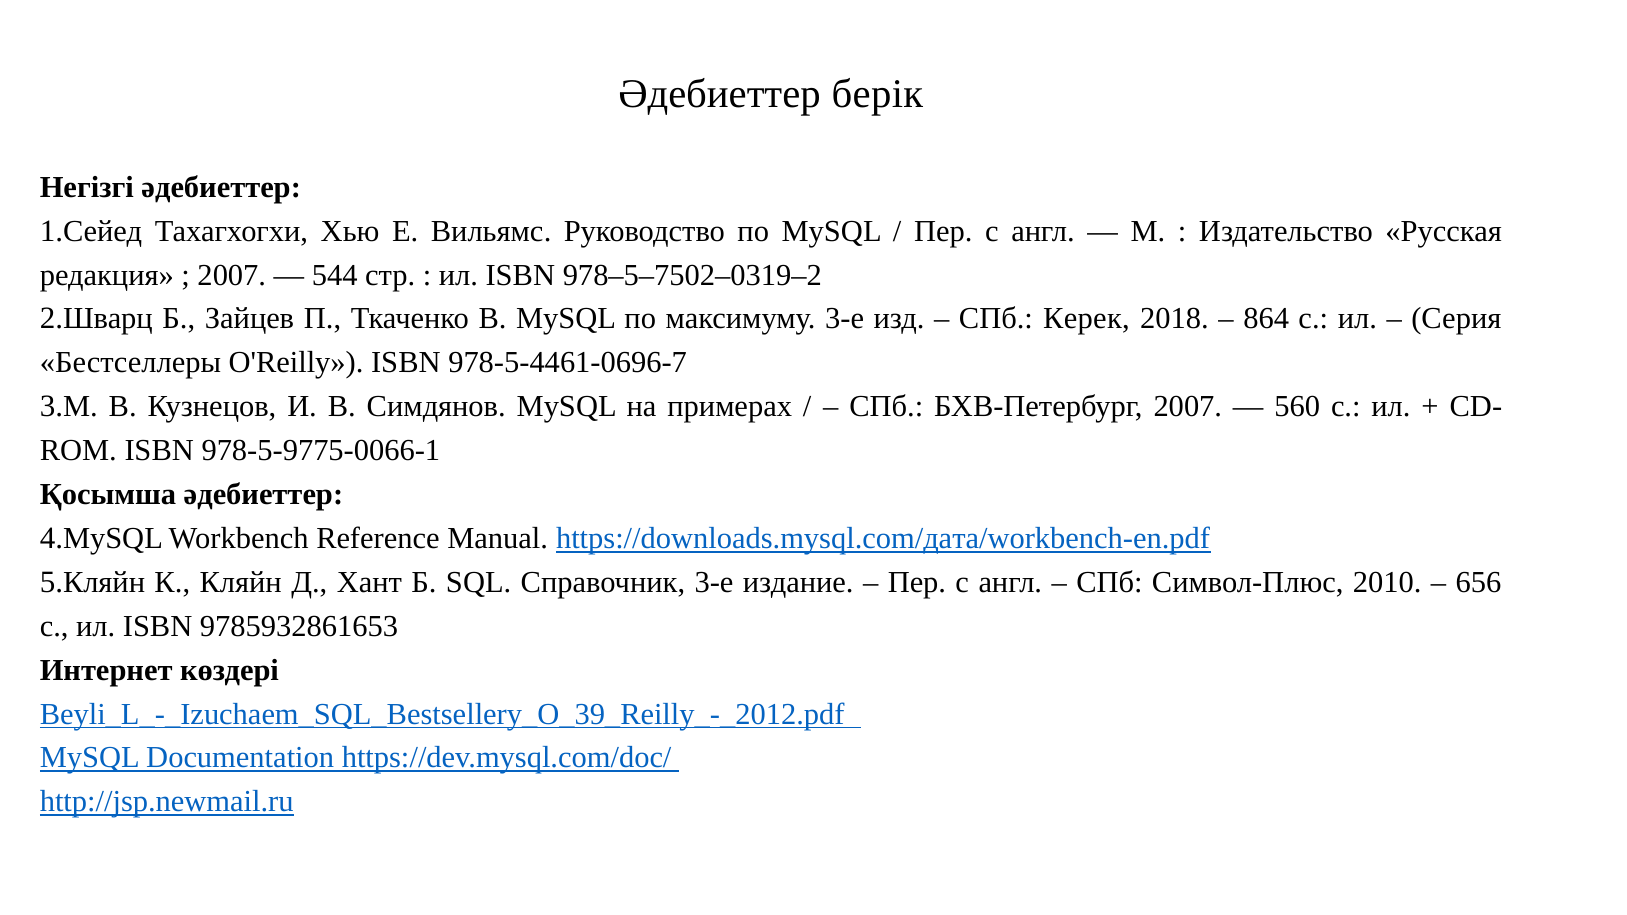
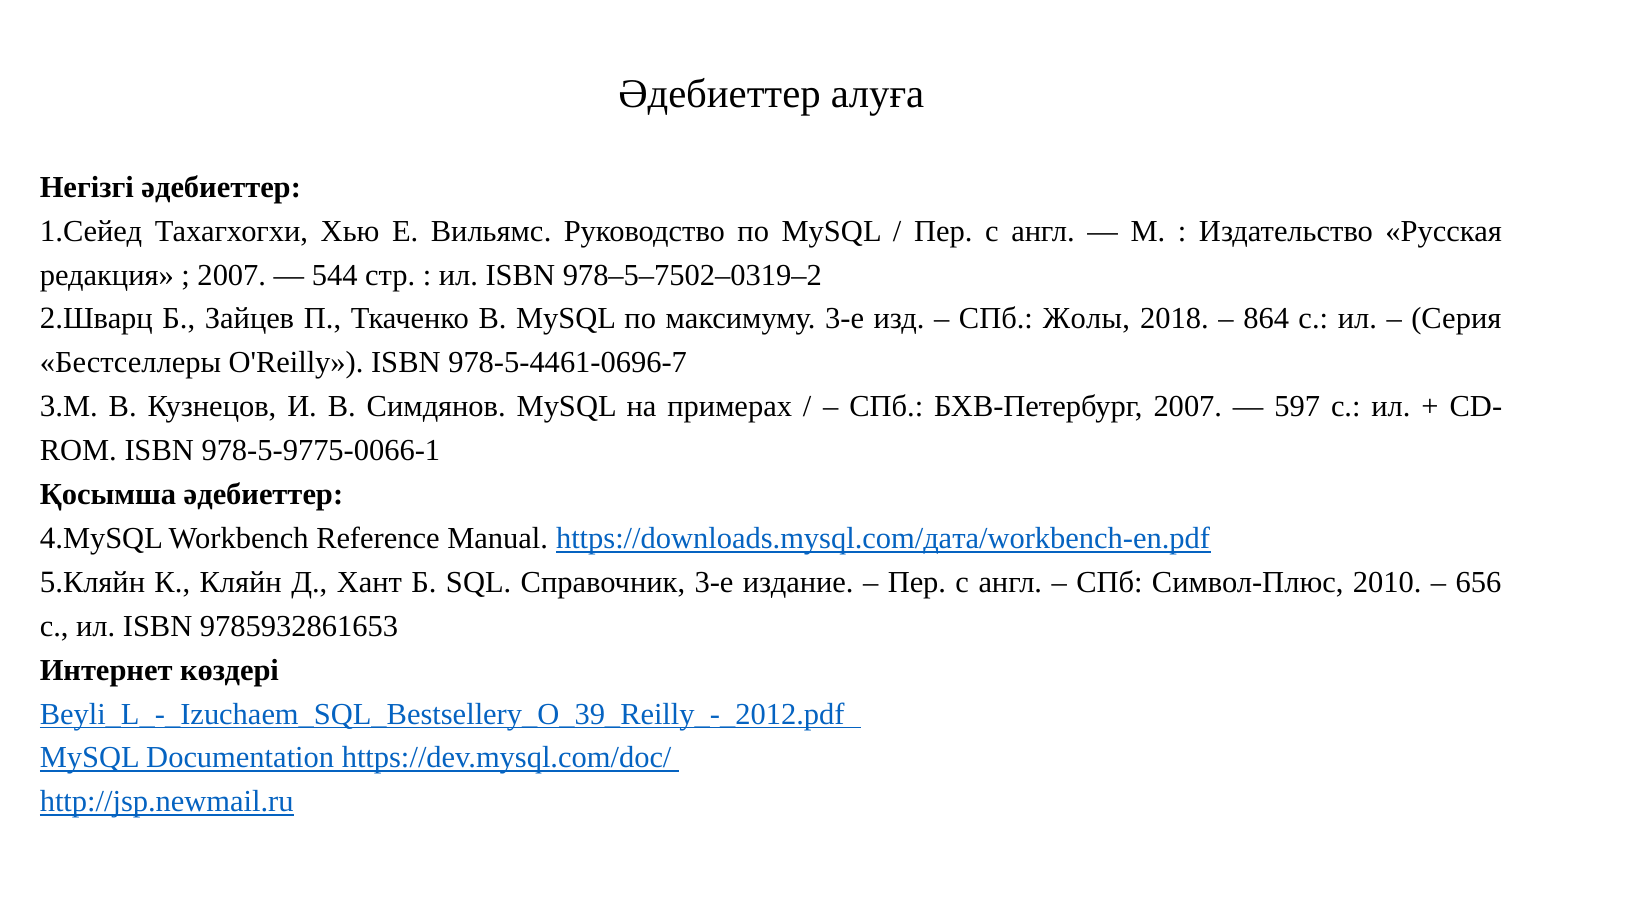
берік: берік -> алуға
Керек: Керек -> Жолы
560: 560 -> 597
